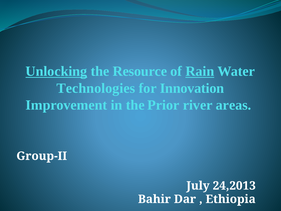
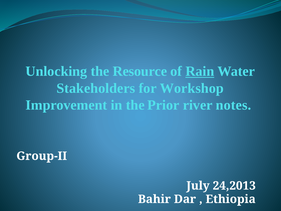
Unlocking underline: present -> none
Technologies: Technologies -> Stakeholders
Innovation: Innovation -> Workshop
areas: areas -> notes
